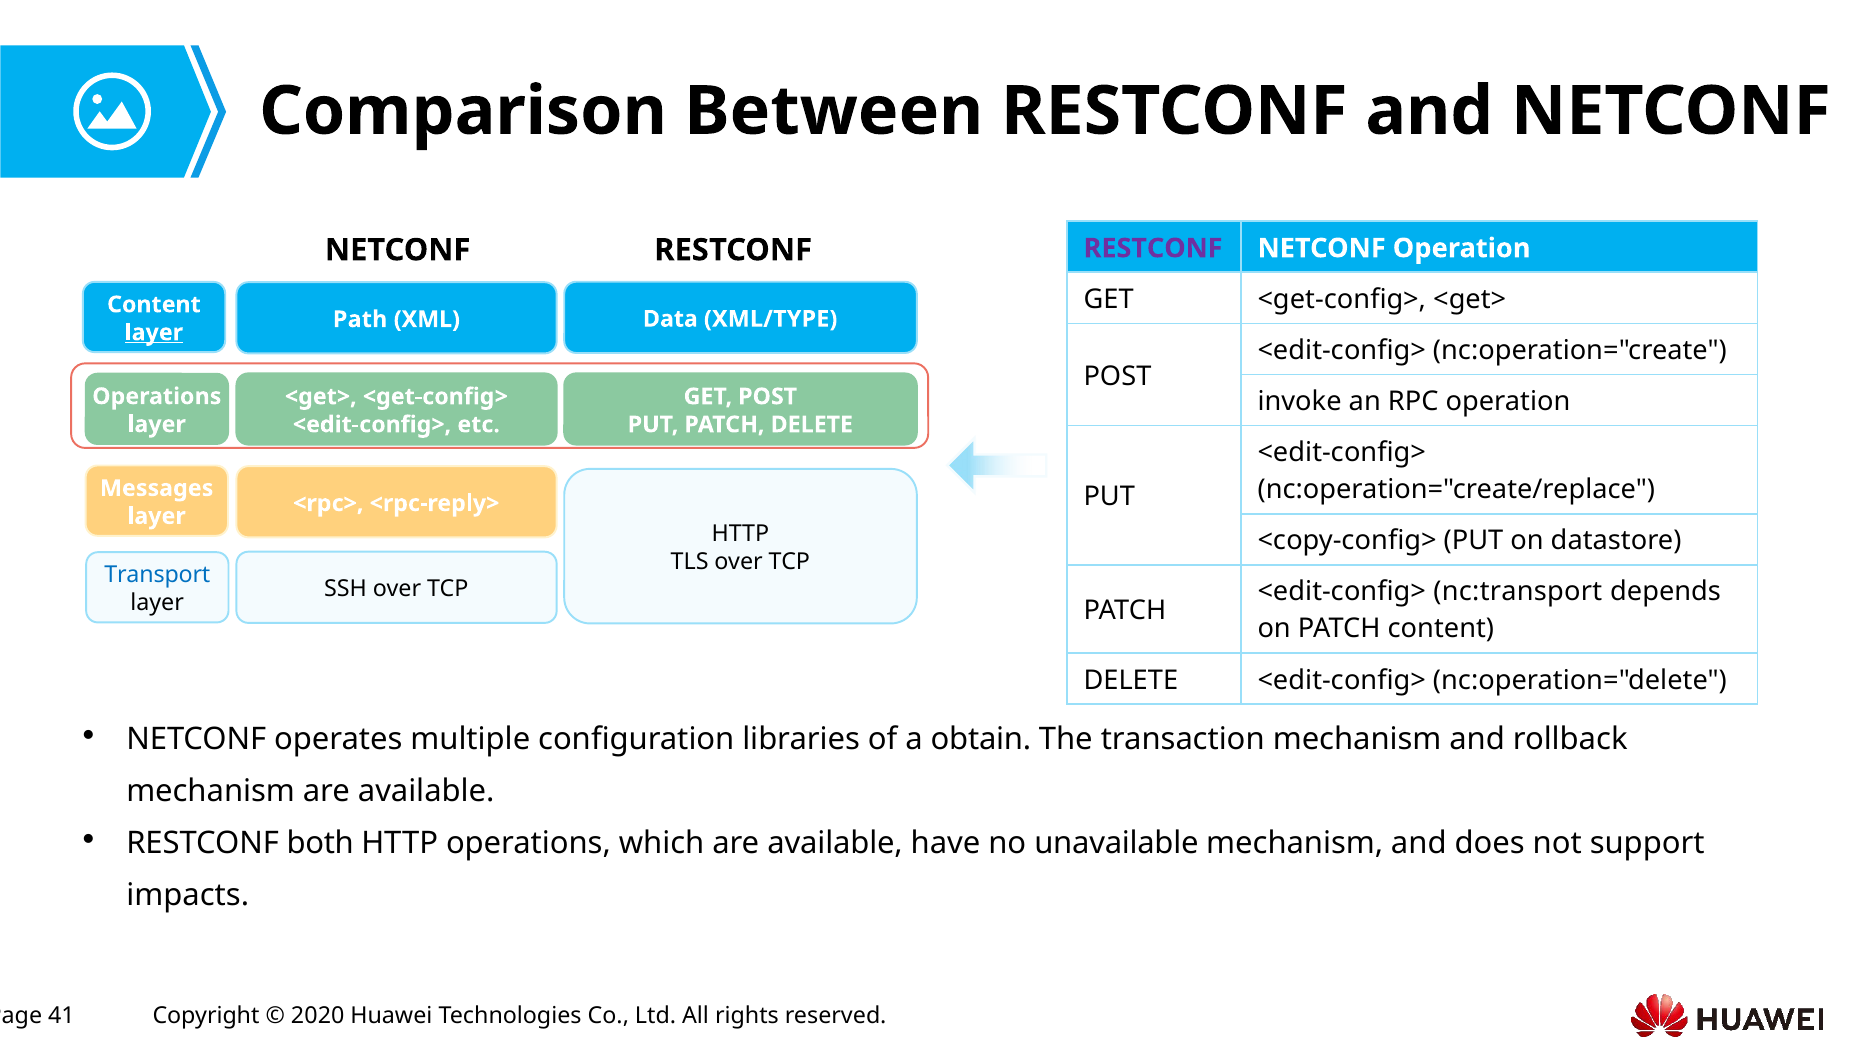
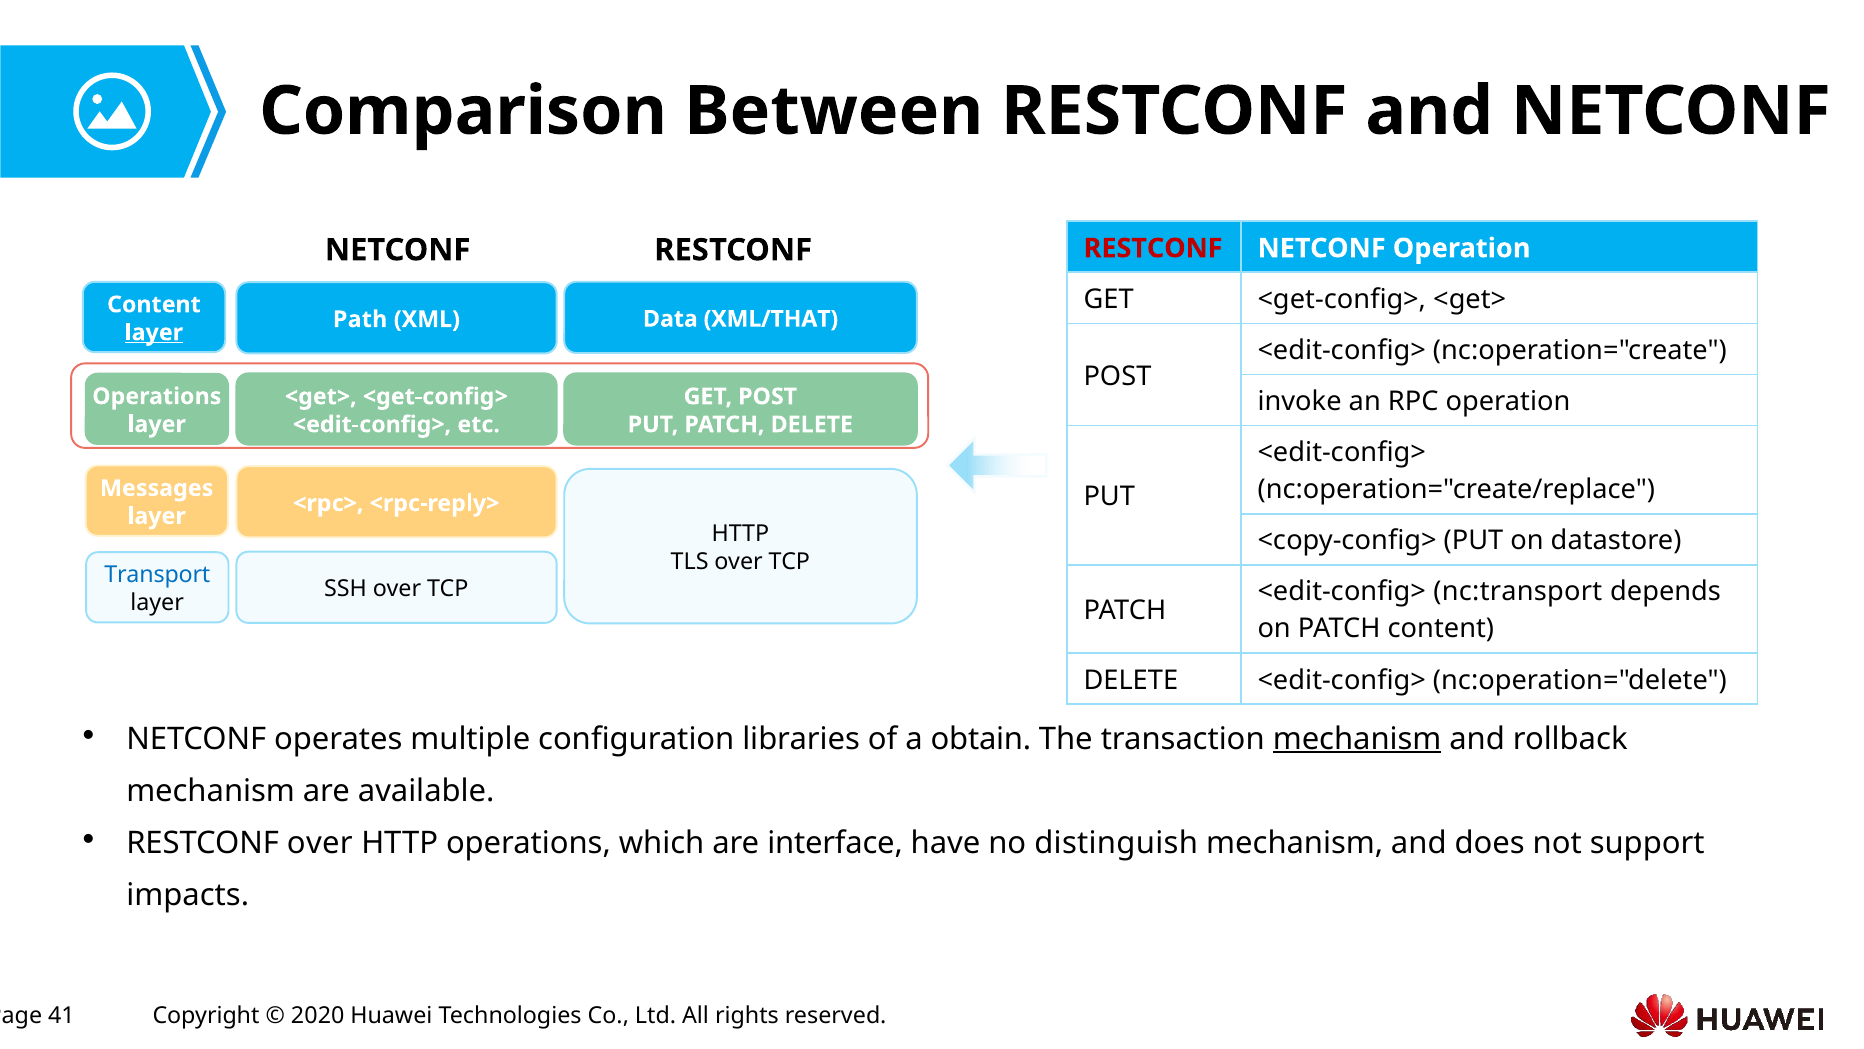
RESTCONF at (1153, 248) colour: purple -> red
XML/TYPE: XML/TYPE -> XML/THAT
mechanism at (1357, 739) underline: none -> present
RESTCONF both: both -> over
which are available: available -> interface
unavailable: unavailable -> distinguish
